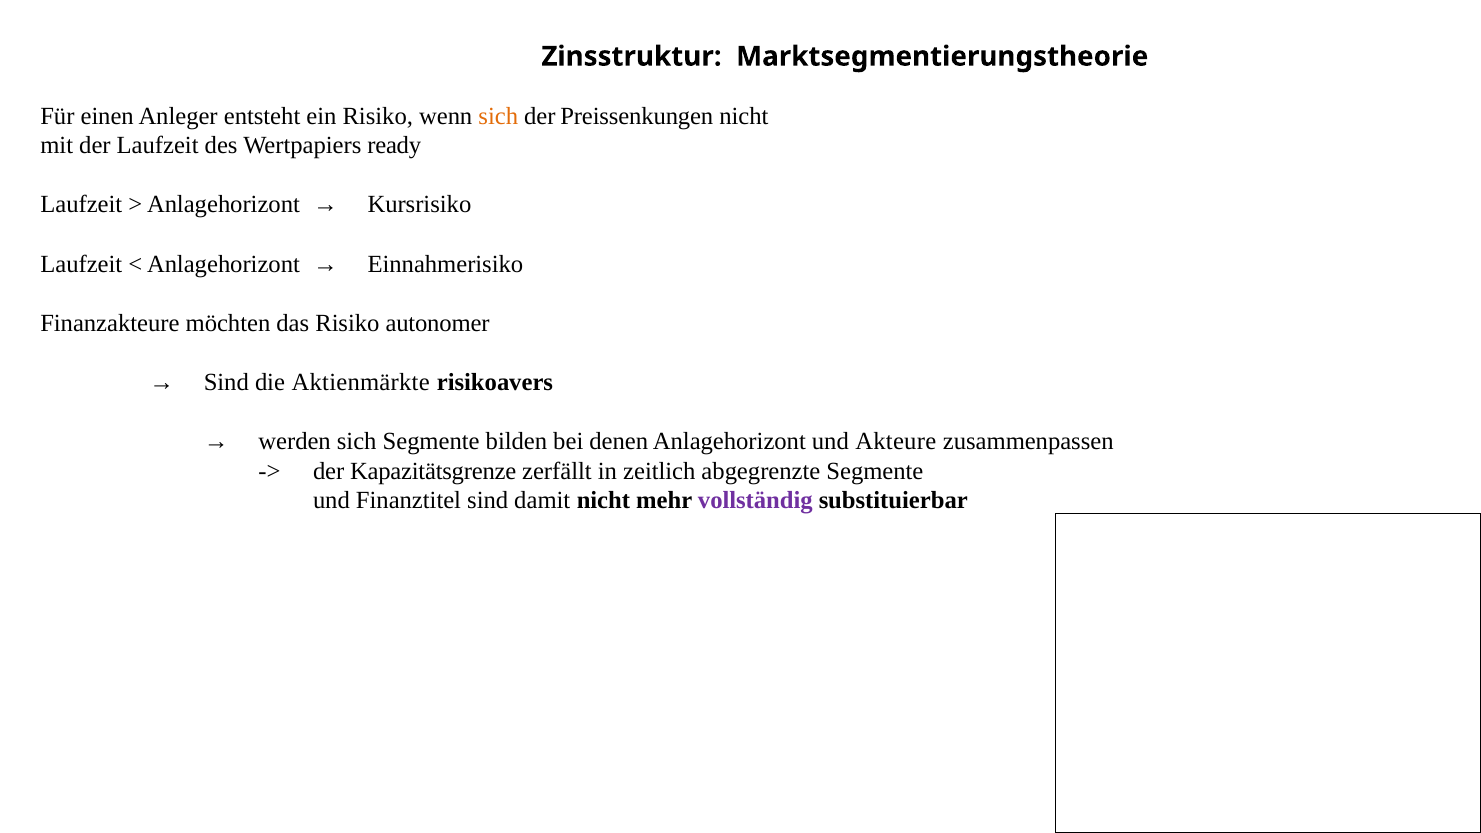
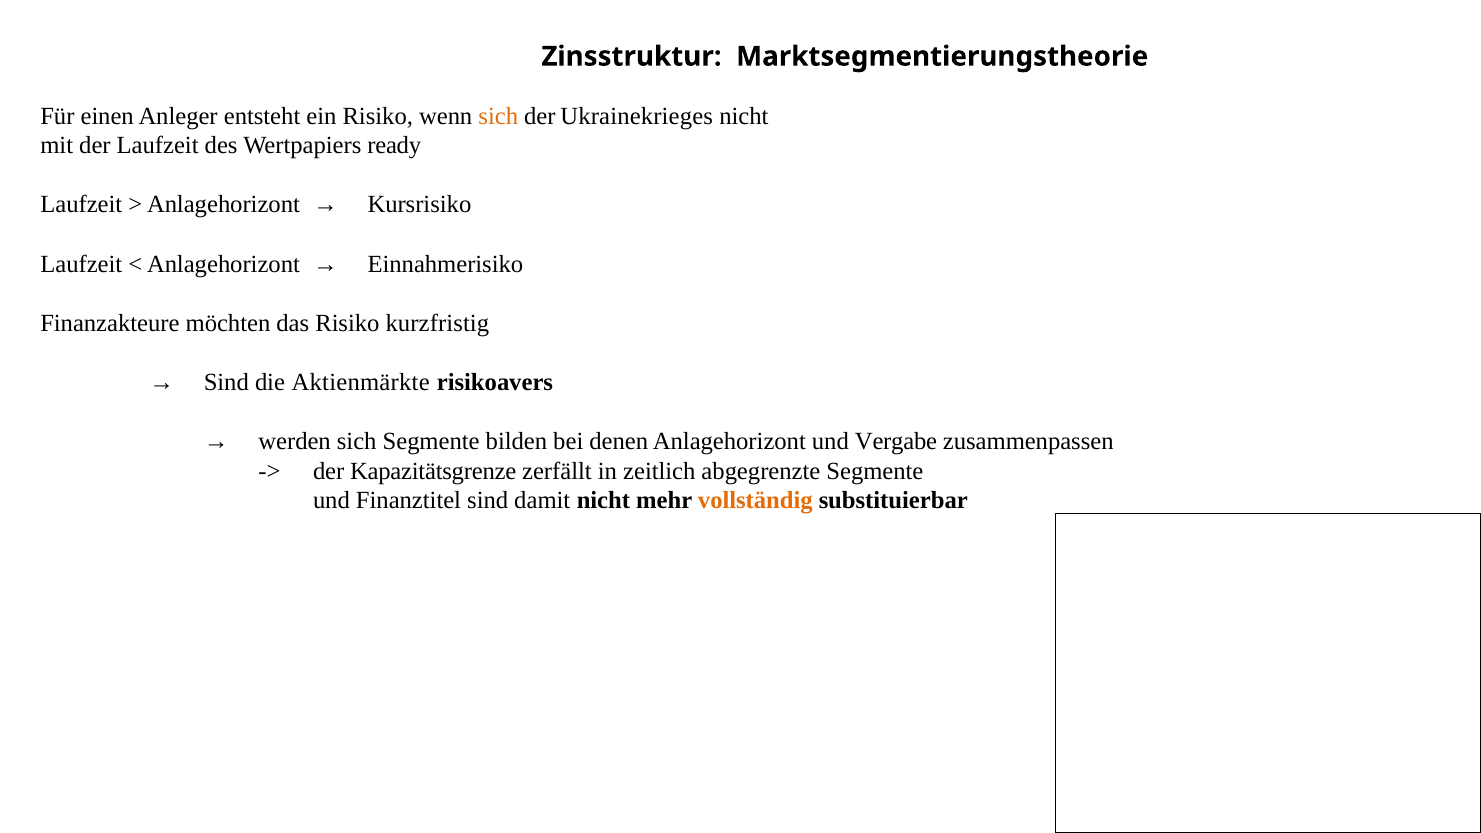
Preissenkungen: Preissenkungen -> Ukrainekrieges
autonomer: autonomer -> kurzfristig
Akteure: Akteure -> Vergabe
vollständig colour: purple -> orange
